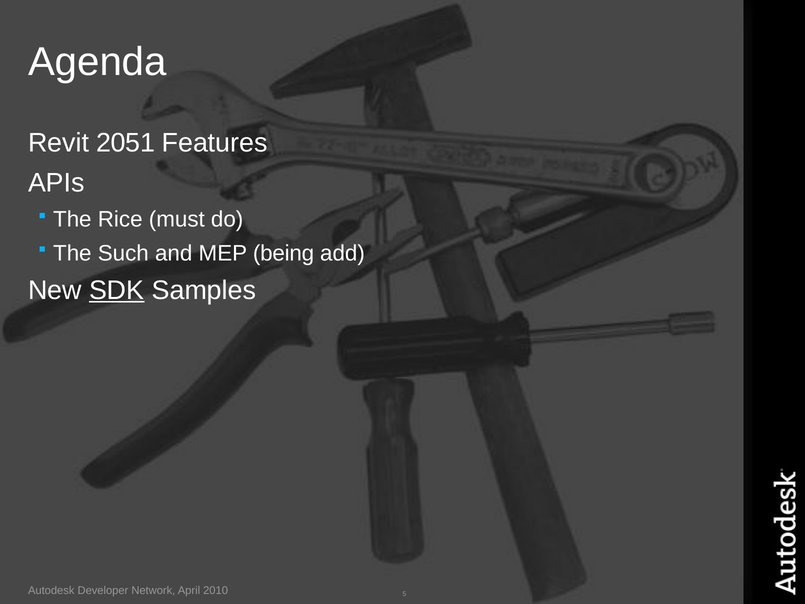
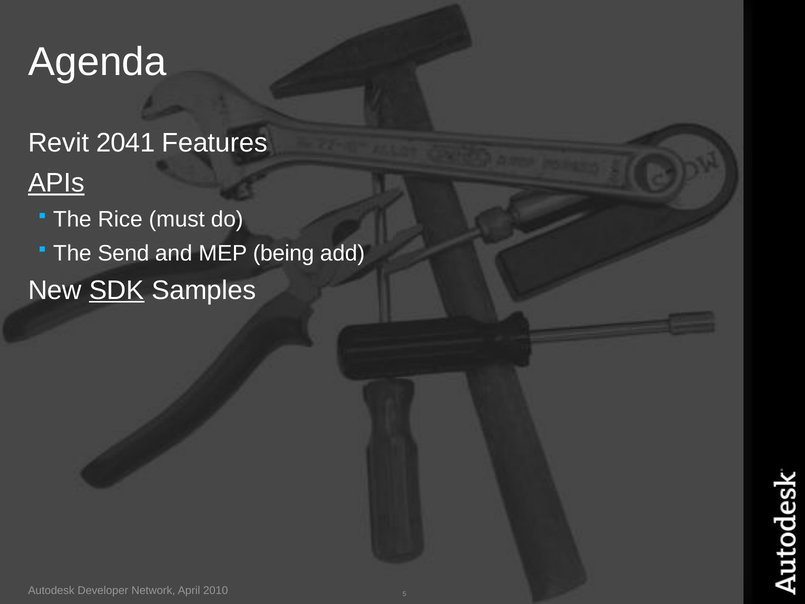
2051: 2051 -> 2041
APIs underline: none -> present
Such: Such -> Send
